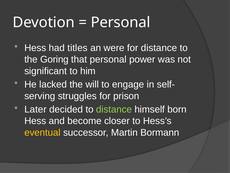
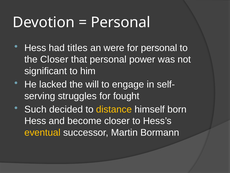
for distance: distance -> personal
the Goring: Goring -> Closer
prison: prison -> fought
Later: Later -> Such
distance at (114, 109) colour: light green -> yellow
